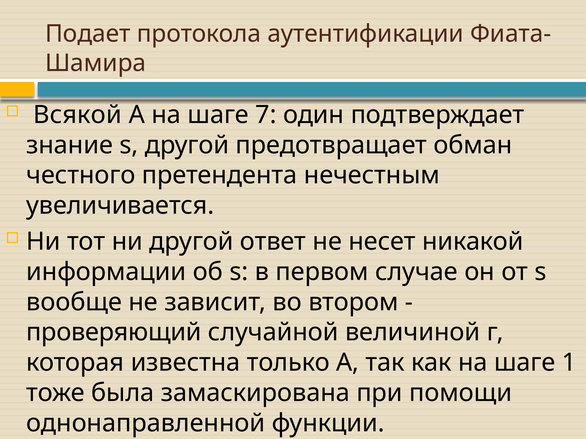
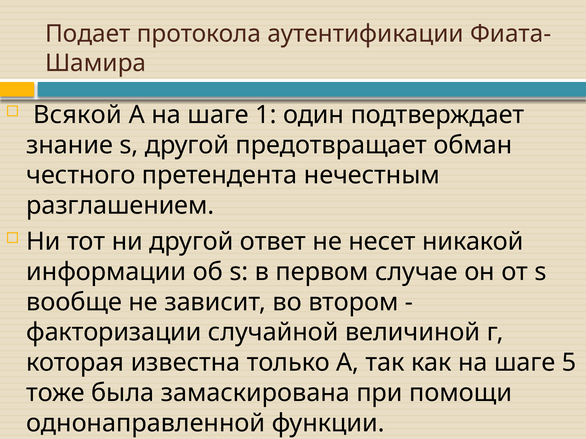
7: 7 -> 1
увеличивается: увеличивается -> разглашением
проверяющий: проверяющий -> факторизации
1: 1 -> 5
